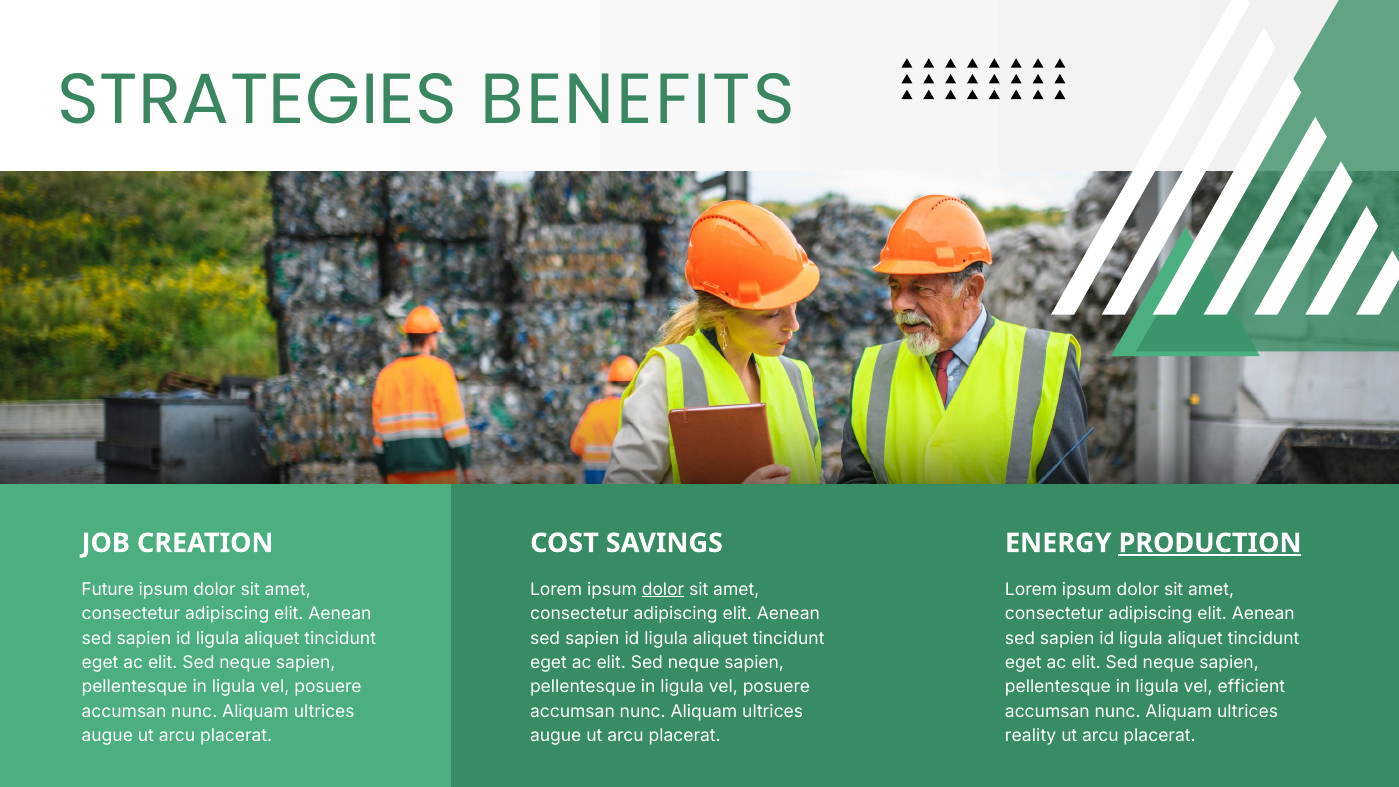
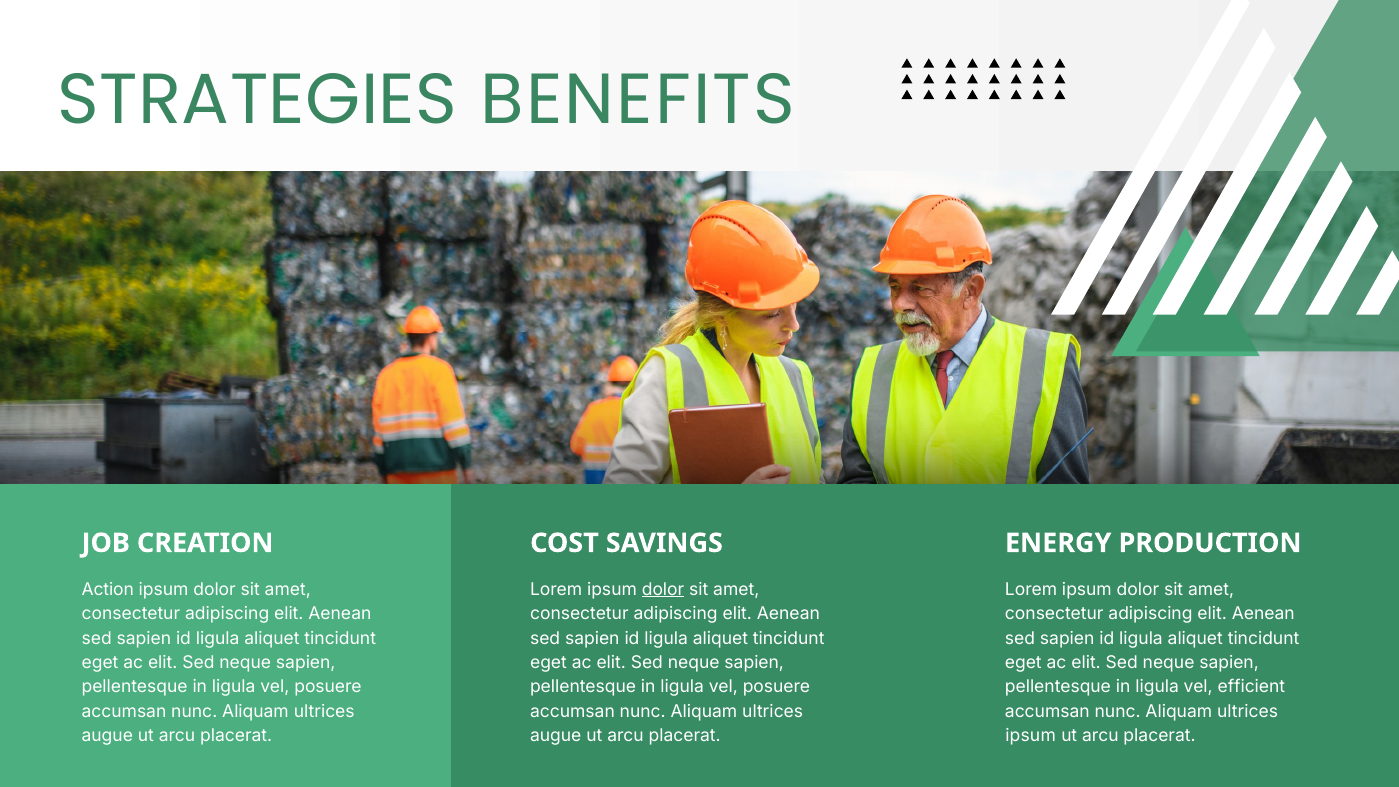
PRODUCTION underline: present -> none
Future: Future -> Action
reality at (1031, 736): reality -> ipsum
